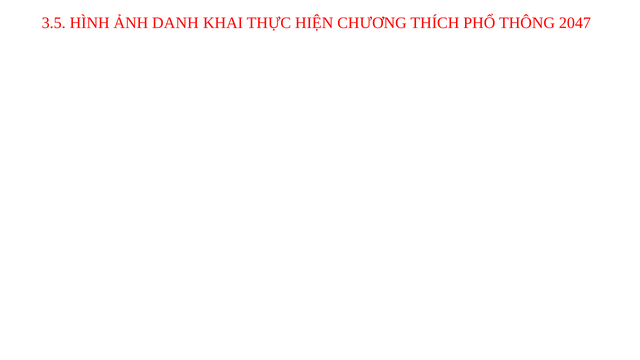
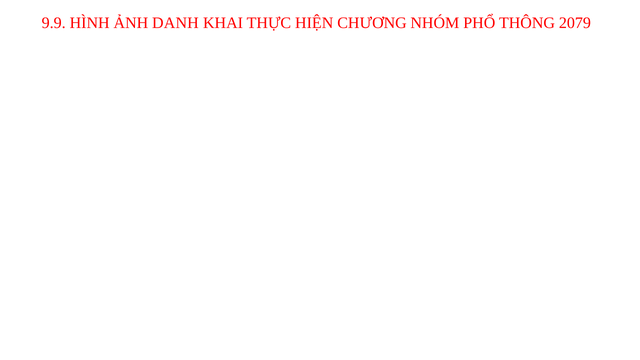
3.5: 3.5 -> 9.9
THÍCH: THÍCH -> NHÓM
2047: 2047 -> 2079
